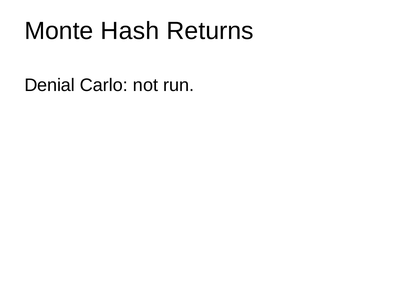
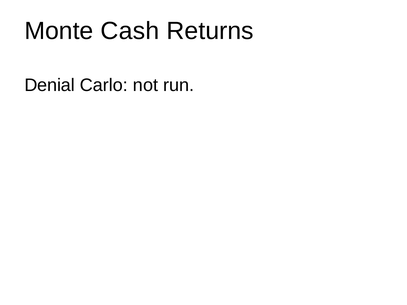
Hash: Hash -> Cash
